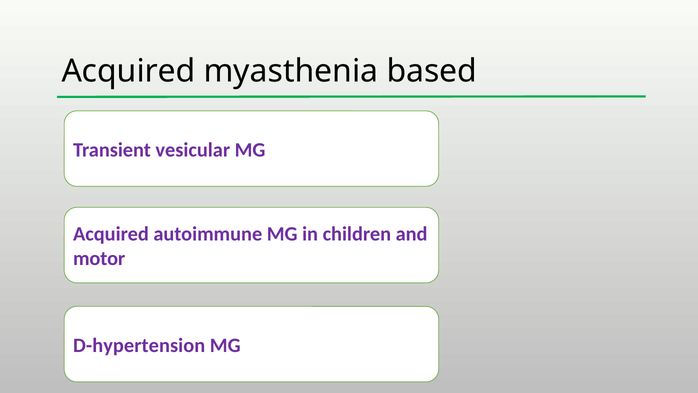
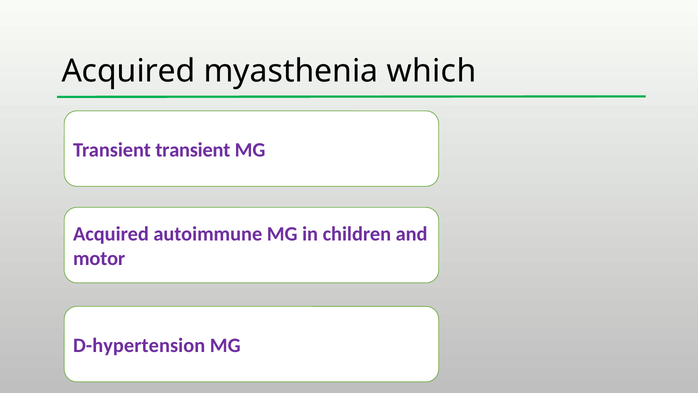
based: based -> which
Transient vesicular: vesicular -> transient
